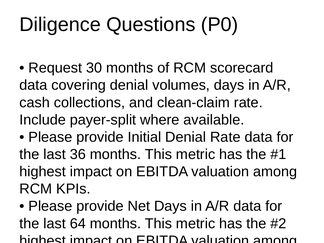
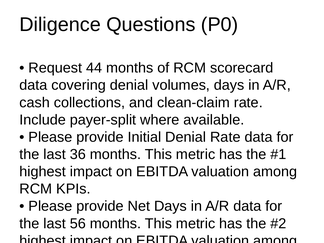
30: 30 -> 44
64: 64 -> 56
